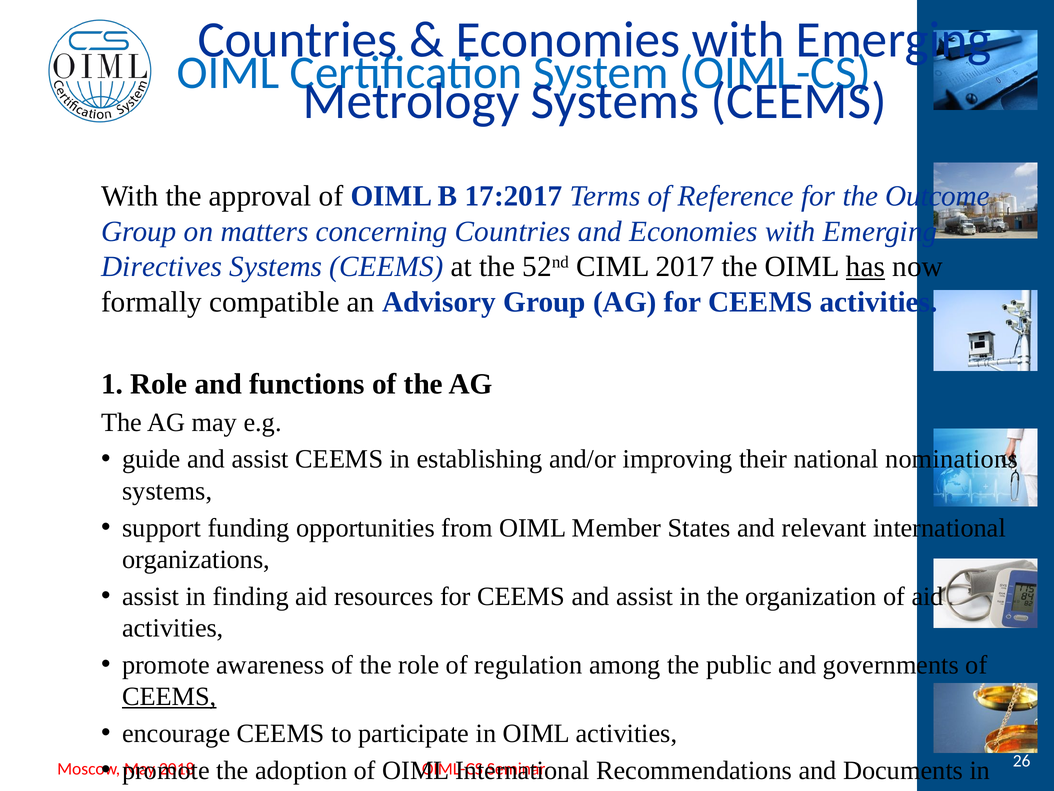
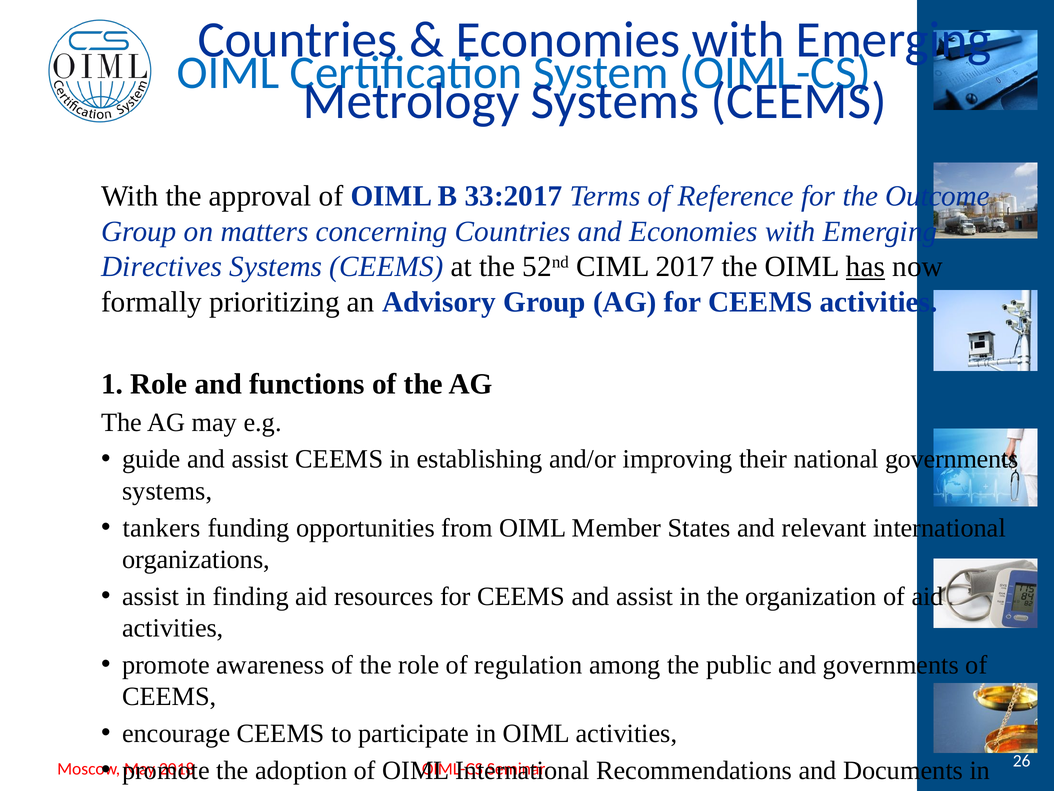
17:2017: 17:2017 -> 33:2017
compatible: compatible -> prioritizing
national nominations: nominations -> governments
support: support -> tankers
CEEMS at (169, 696) underline: present -> none
